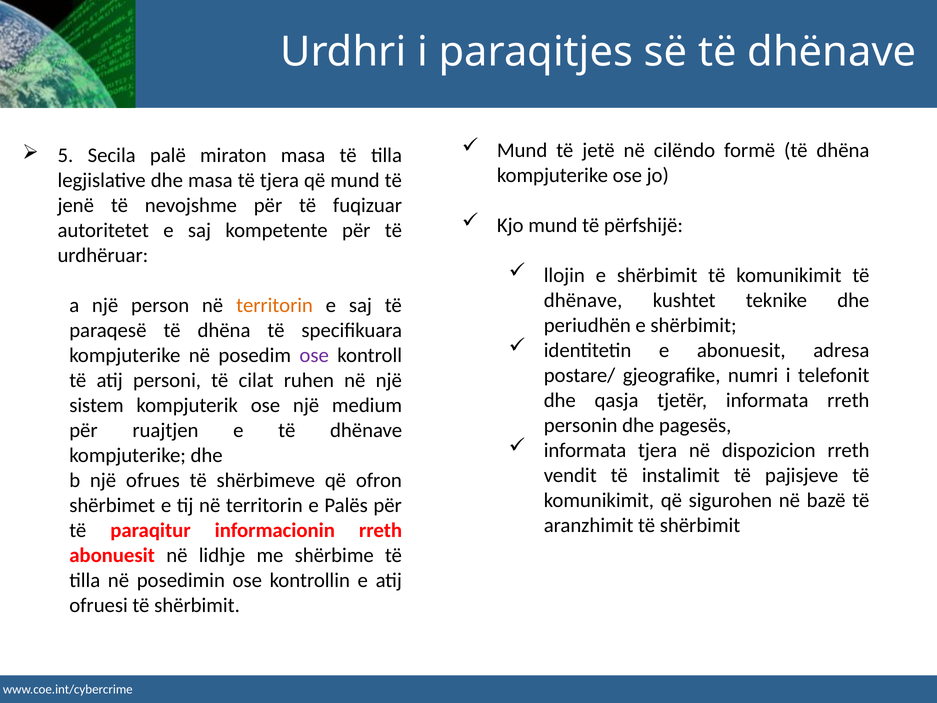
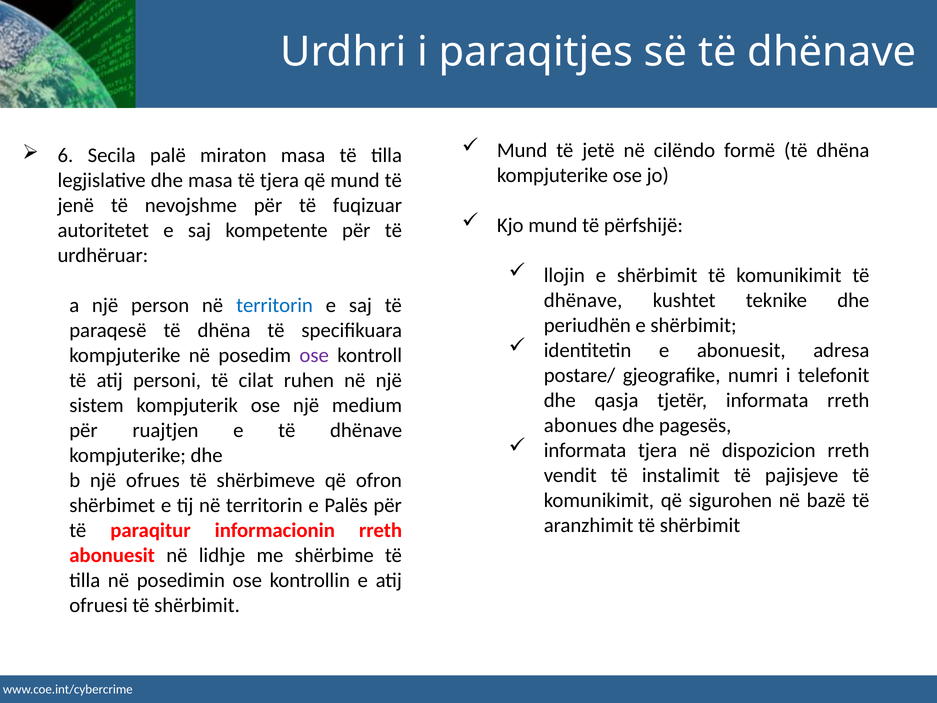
5: 5 -> 6
territorin at (275, 305) colour: orange -> blue
personin: personin -> abonues
